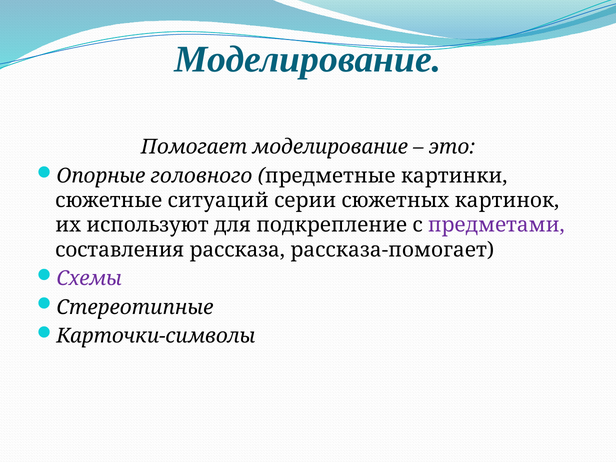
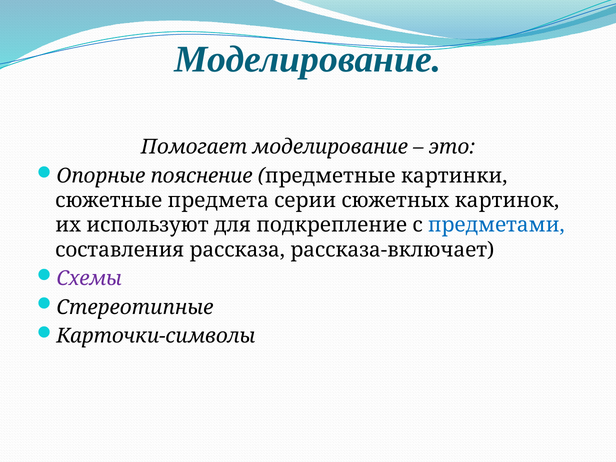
головного: головного -> пояснение
ситуаций: ситуаций -> предмета
предметами colour: purple -> blue
рассказа-помогает: рассказа-помогает -> рассказа-включает
